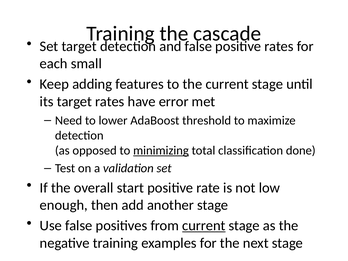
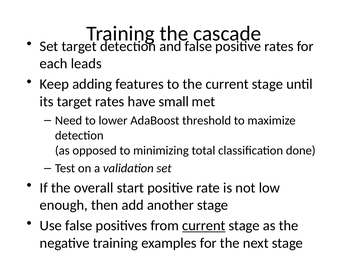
small: small -> leads
error: error -> small
minimizing underline: present -> none
